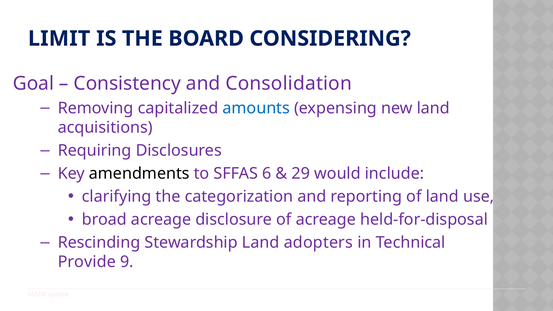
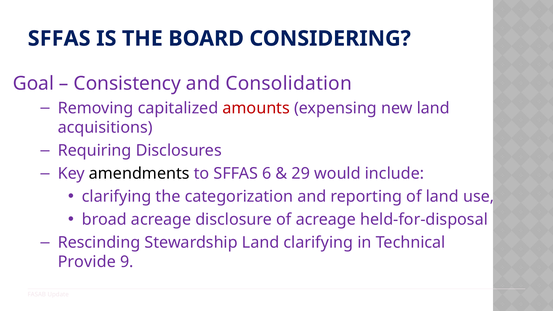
LIMIT at (59, 39): LIMIT -> SFFAS
amounts colour: blue -> red
Land adopters: adopters -> clarifying
